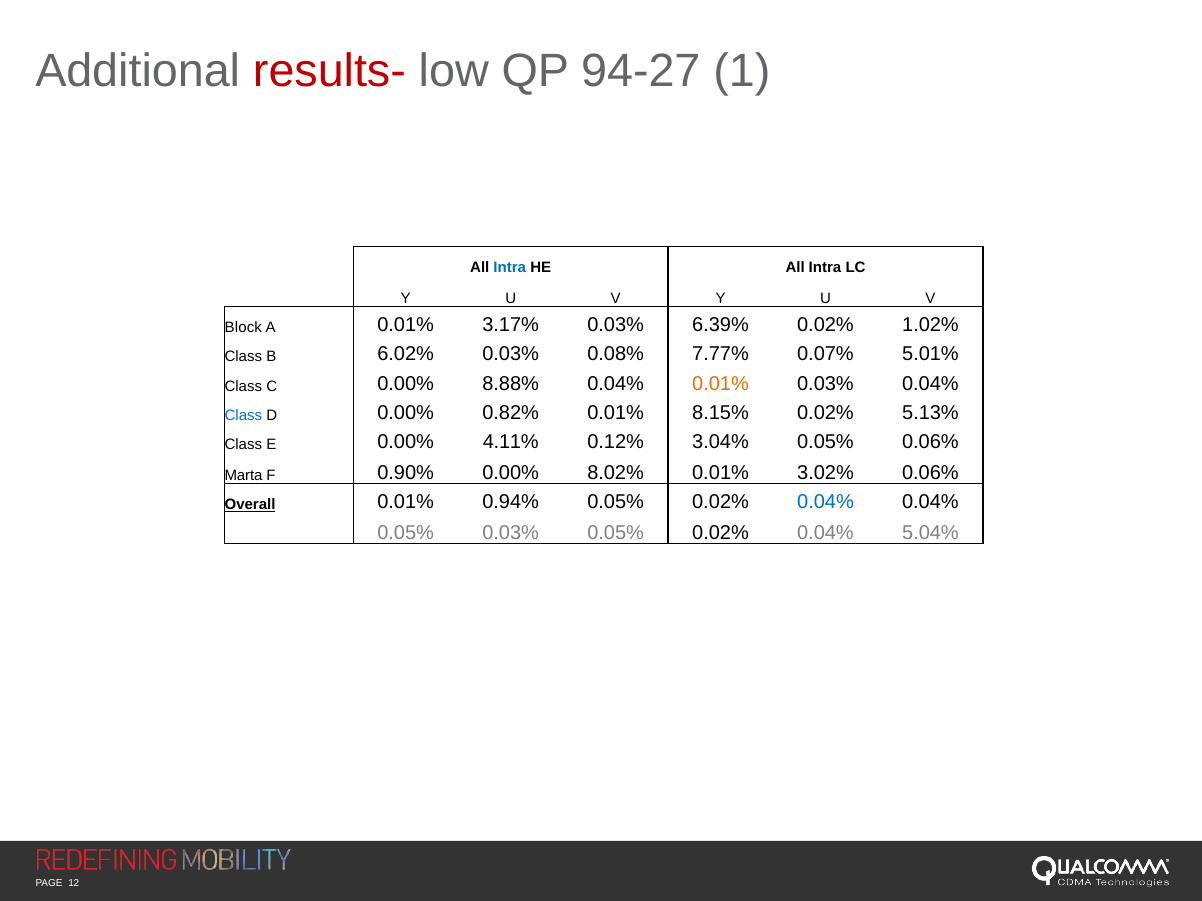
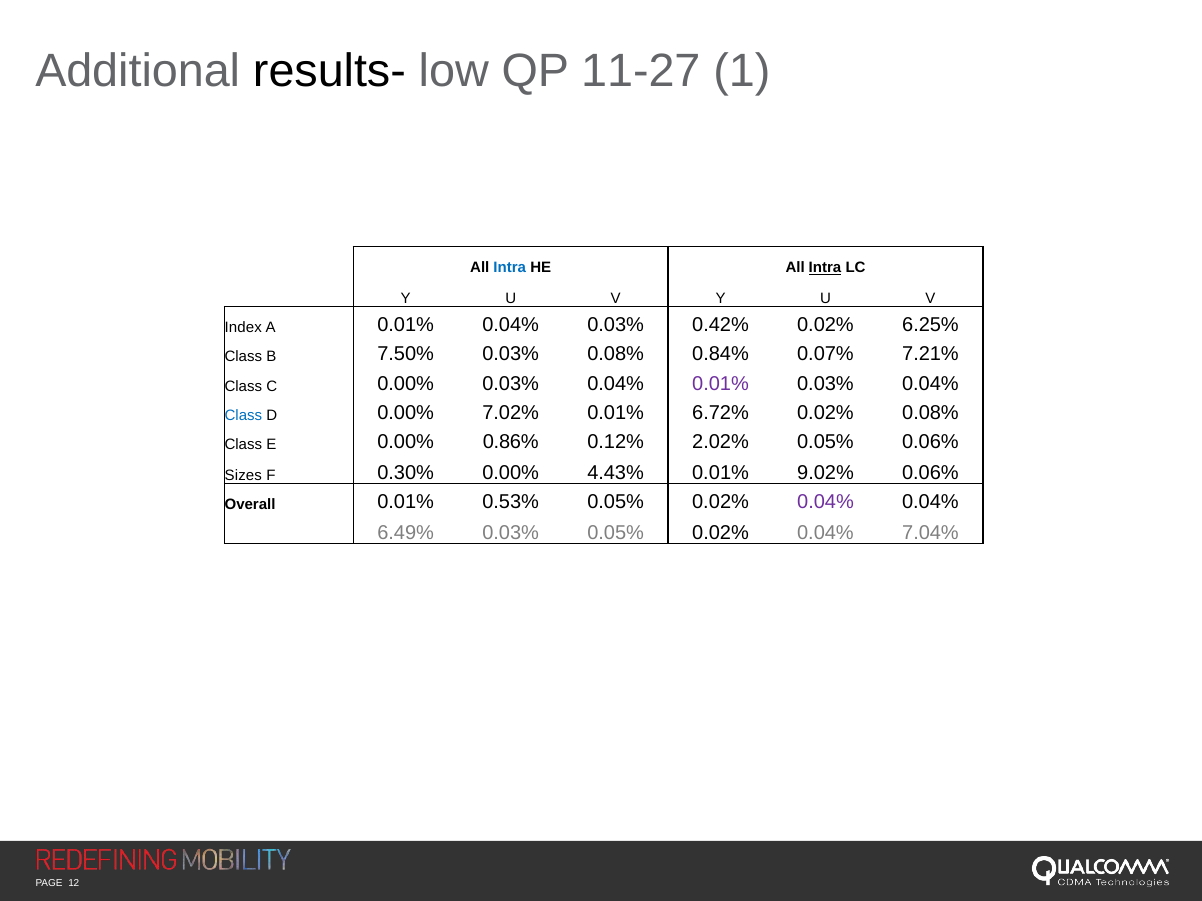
results- colour: red -> black
94-27: 94-27 -> 11-27
Intra at (825, 268) underline: none -> present
Block: Block -> Index
0.01% 3.17%: 3.17% -> 0.04%
6.39%: 6.39% -> 0.42%
1.02%: 1.02% -> 6.25%
6.02%: 6.02% -> 7.50%
7.77%: 7.77% -> 0.84%
5.01%: 5.01% -> 7.21%
0.00% 8.88%: 8.88% -> 0.03%
0.01% at (721, 384) colour: orange -> purple
0.82%: 0.82% -> 7.02%
8.15%: 8.15% -> 6.72%
0.02% 5.13%: 5.13% -> 0.08%
4.11%: 4.11% -> 0.86%
3.04%: 3.04% -> 2.02%
Marta: Marta -> Sizes
0.90%: 0.90% -> 0.30%
8.02%: 8.02% -> 4.43%
3.02%: 3.02% -> 9.02%
Overall underline: present -> none
0.94%: 0.94% -> 0.53%
0.04% at (826, 502) colour: blue -> purple
0.05% at (406, 533): 0.05% -> 6.49%
5.04%: 5.04% -> 7.04%
